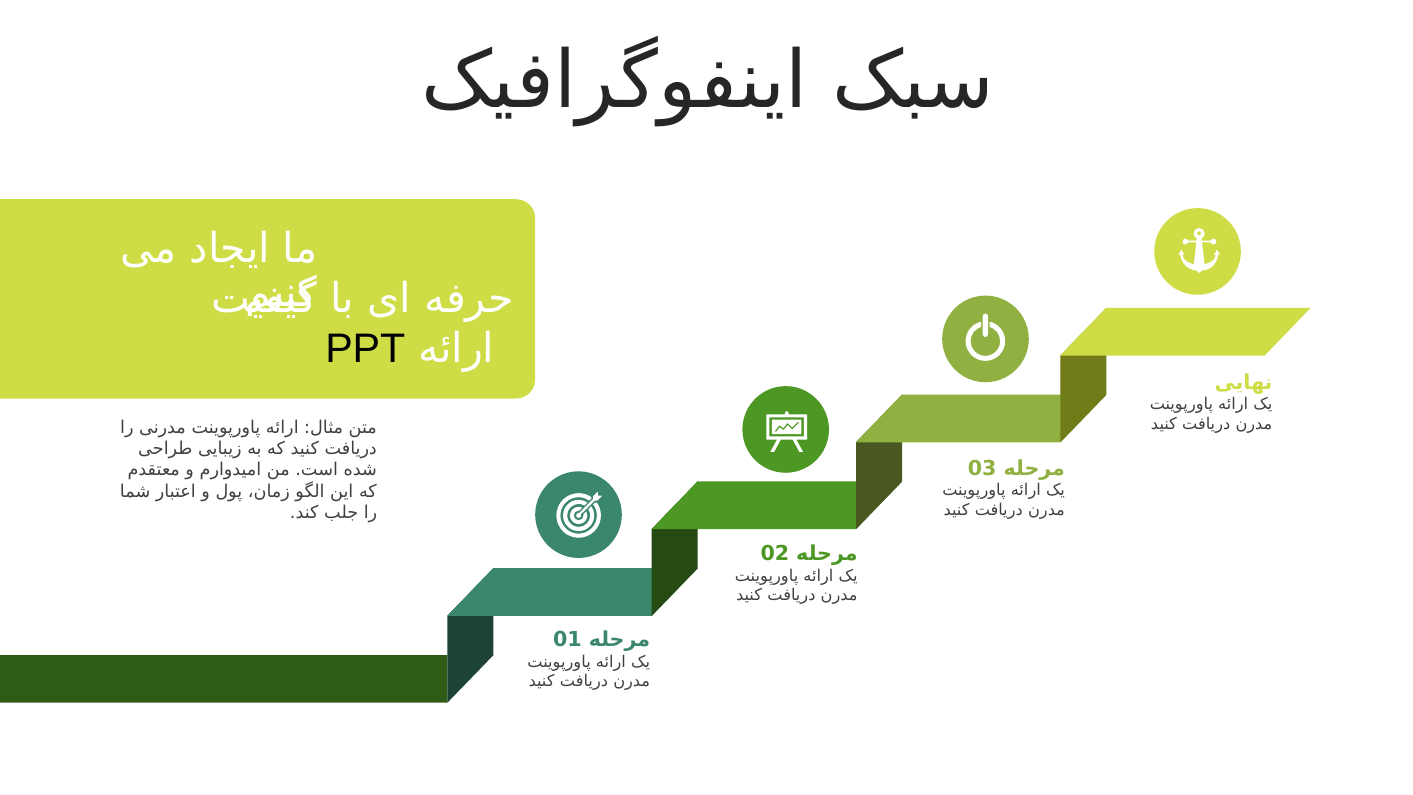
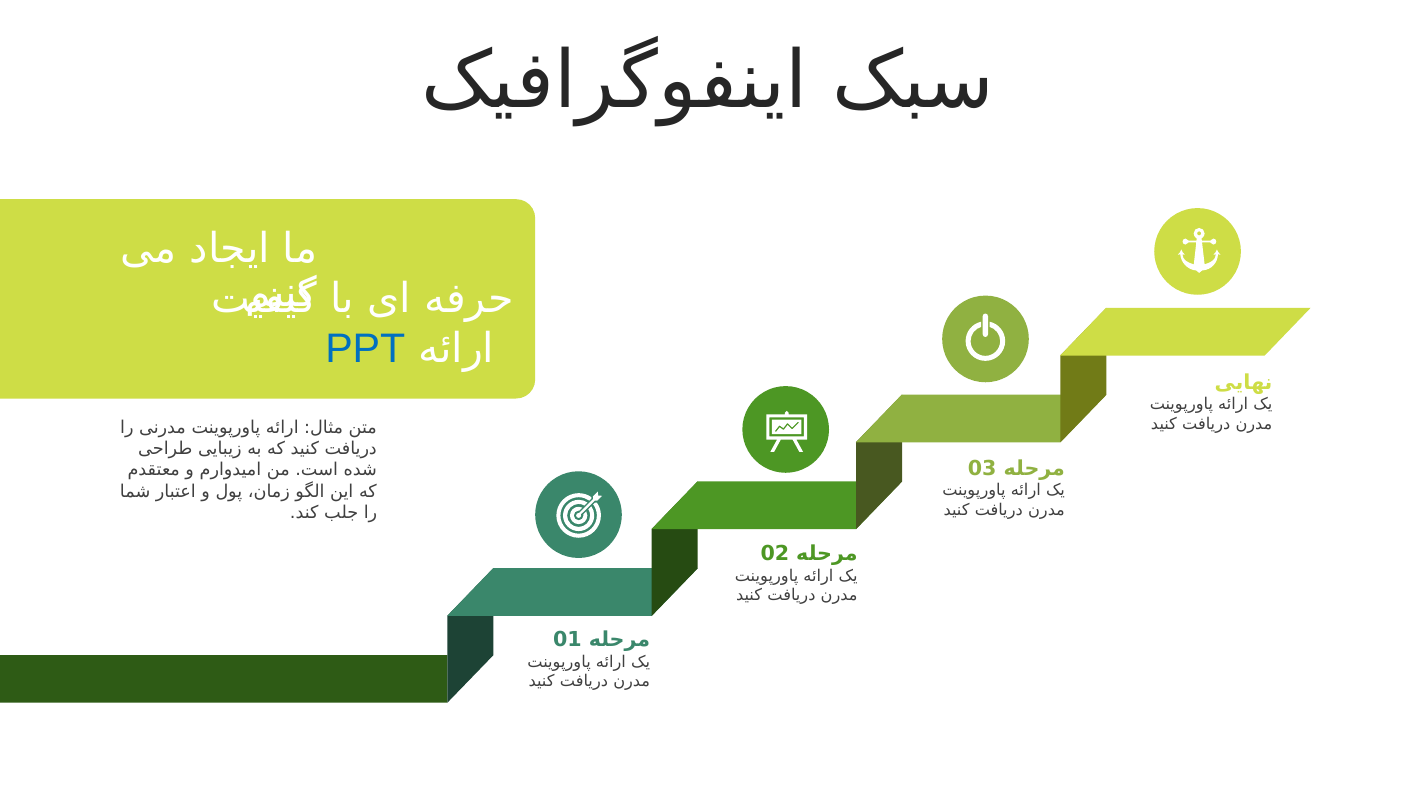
PPT colour: black -> blue
